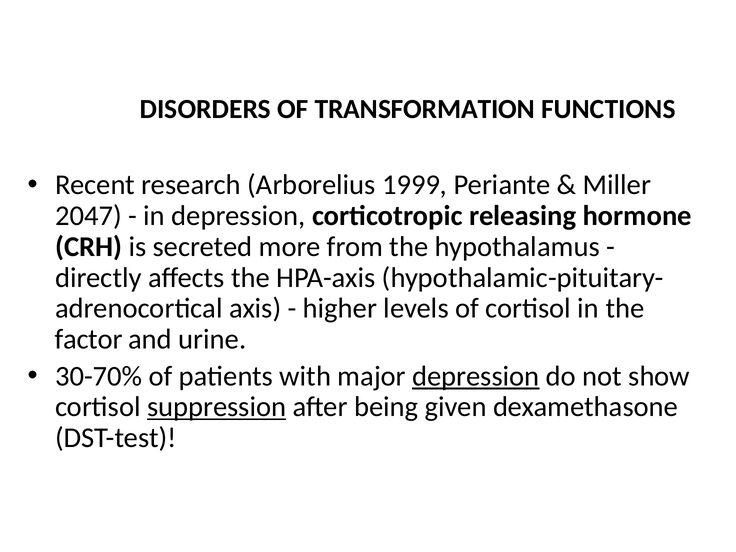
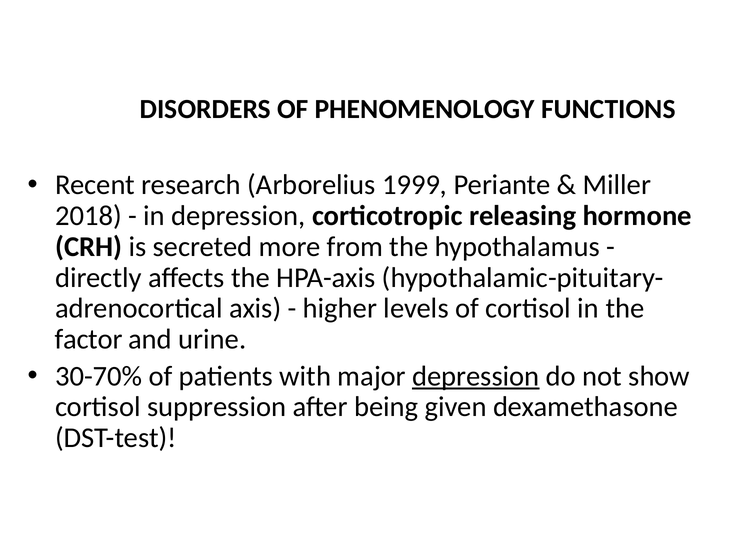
TRANSFORMATION: TRANSFORMATION -> PHENOMENOLOGY
2047: 2047 -> 2018
suppression underline: present -> none
